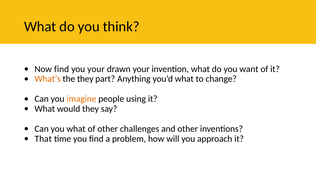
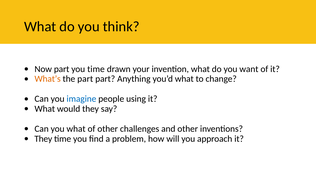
Now find: find -> part
you your: your -> time
the they: they -> part
imagine colour: orange -> blue
That at (43, 139): That -> They
